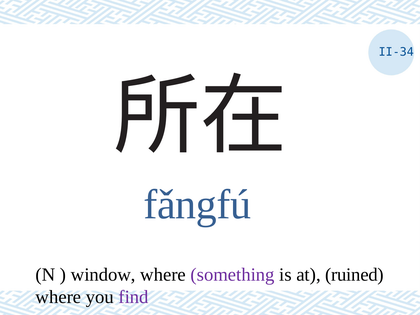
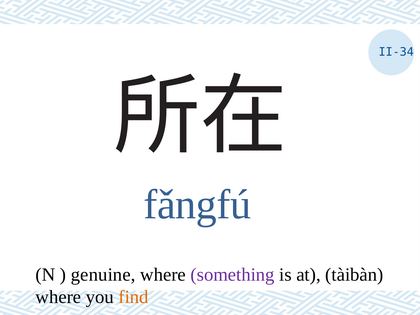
window: window -> genuine
ruined: ruined -> tàibàn
find colour: purple -> orange
